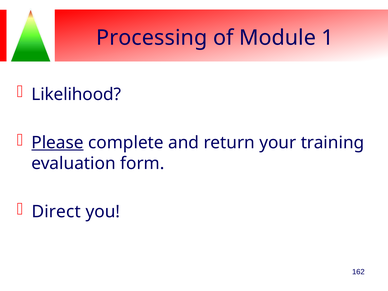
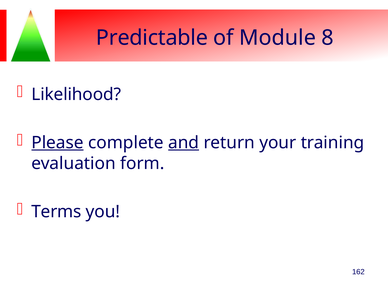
Processing: Processing -> Predictable
1: 1 -> 8
and underline: none -> present
Direct: Direct -> Terms
